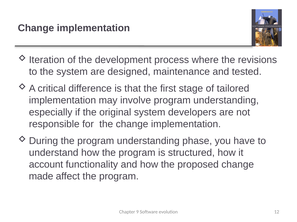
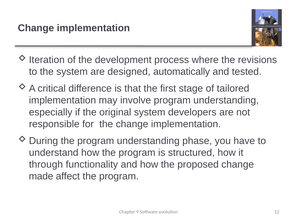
maintenance: maintenance -> automatically
account: account -> through
